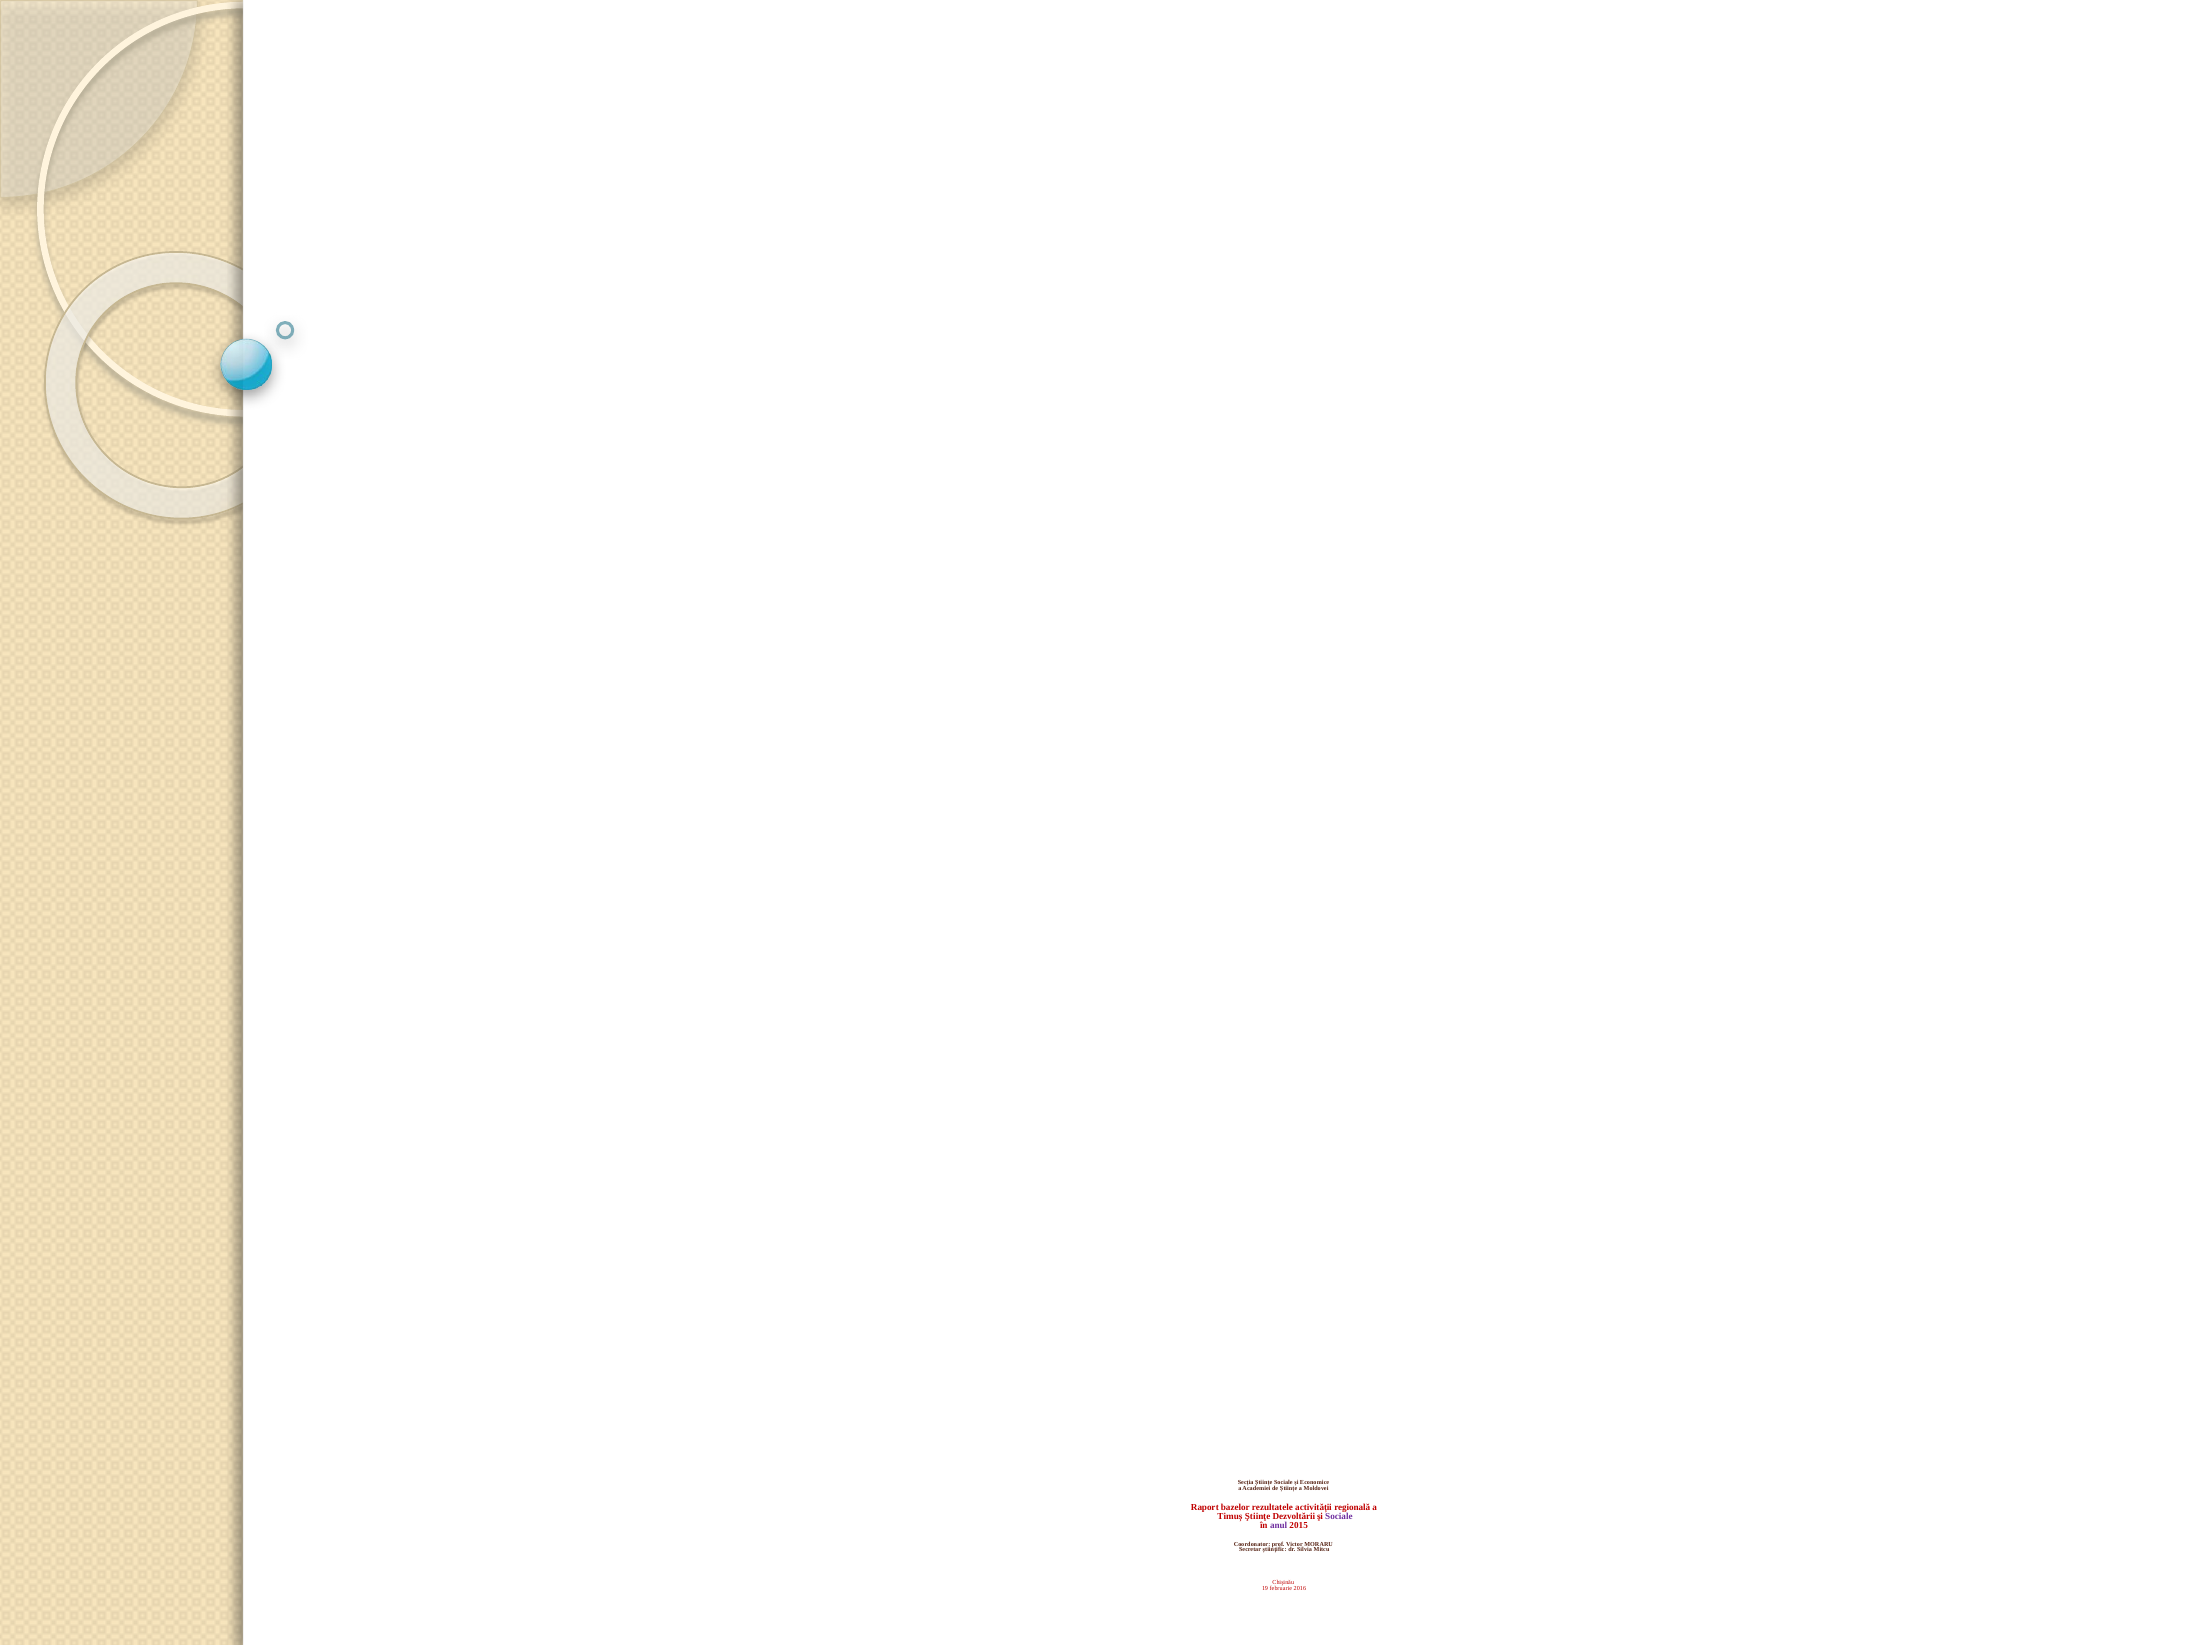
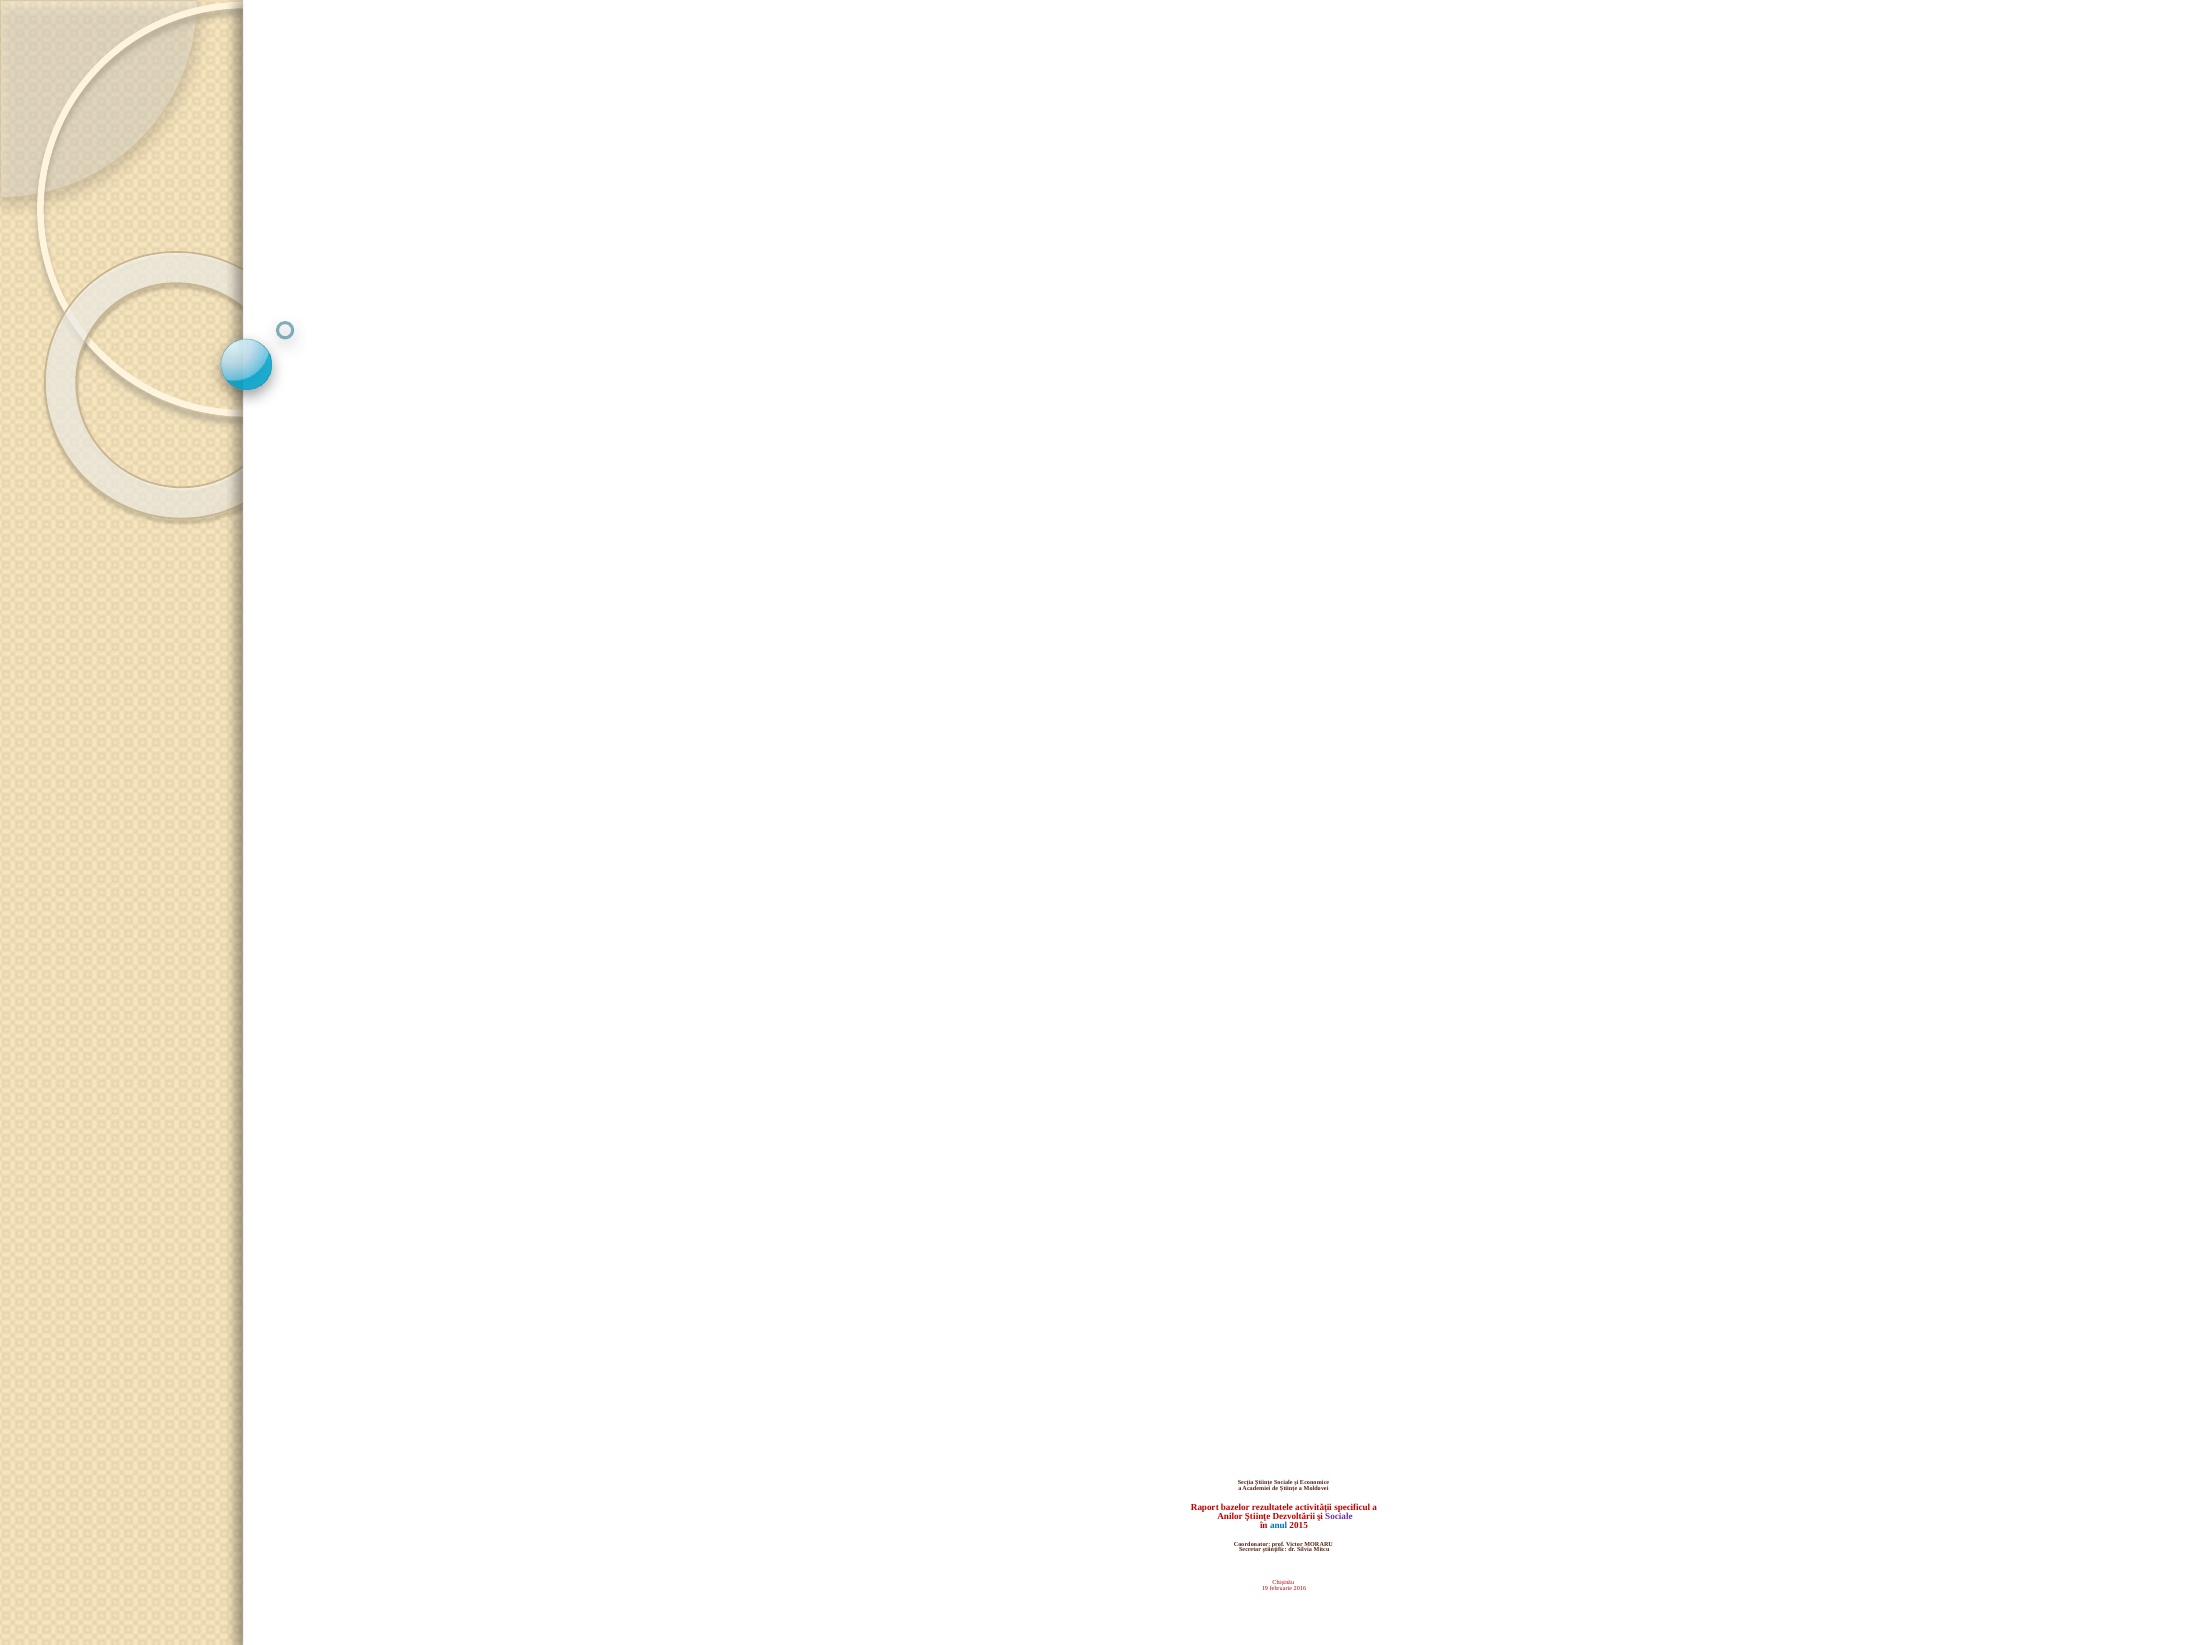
regională: regională -> specificul
Timuș: Timuș -> Anilor
anul colour: purple -> blue
